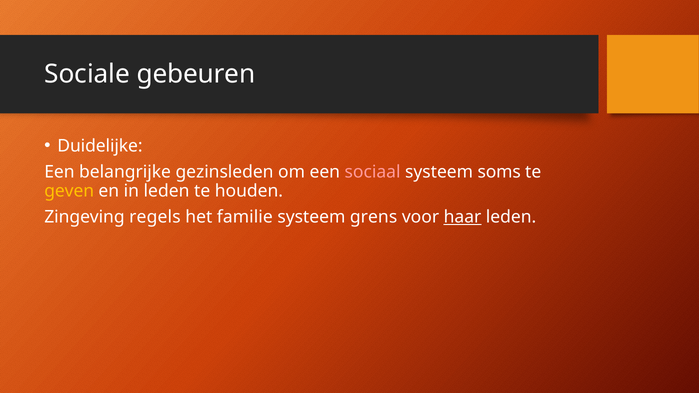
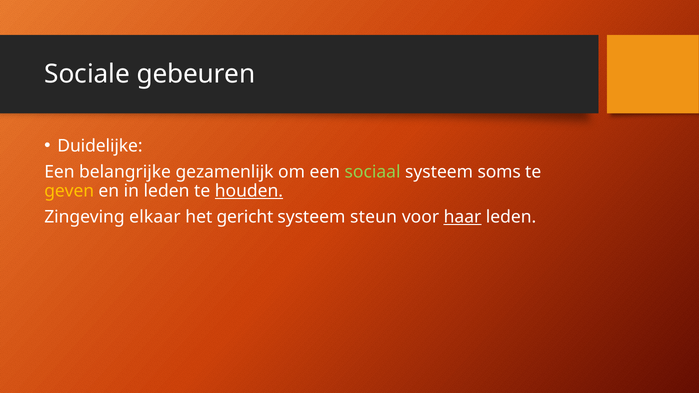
gezinsleden: gezinsleden -> gezamenlijk
sociaal colour: pink -> light green
houden underline: none -> present
regels: regels -> elkaar
familie: familie -> gericht
grens: grens -> steun
